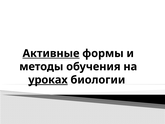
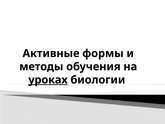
Активные underline: present -> none
